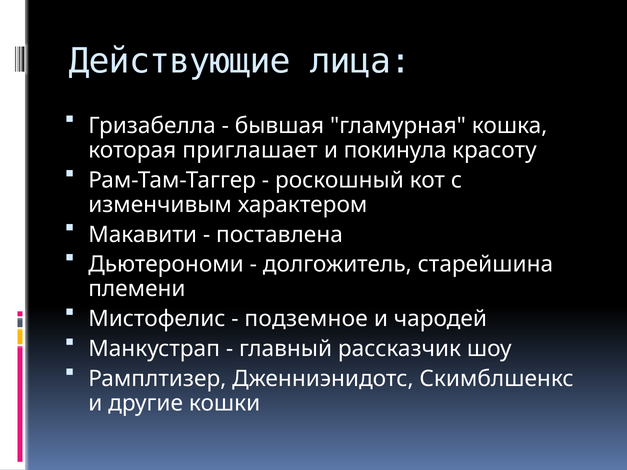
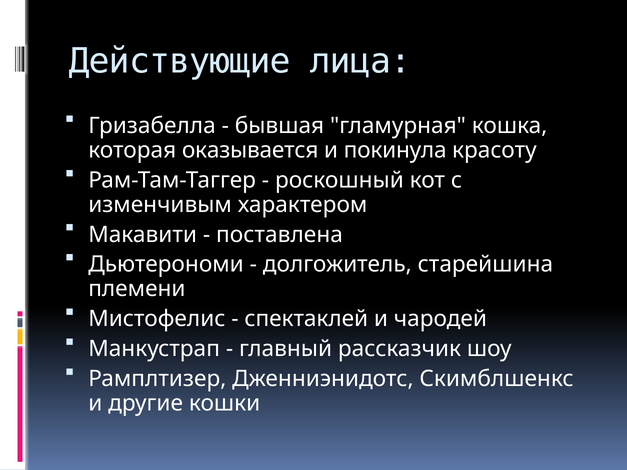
приглашает: приглашает -> оказывается
подземное: подземное -> спектаклей
